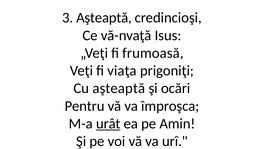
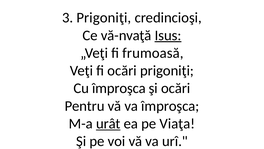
3 Aşteaptă: Aşteaptă -> Prigoniţi
Isus underline: none -> present
fi viaţa: viaţa -> ocări
Cu aşteaptă: aşteaptă -> împroşca
Amin: Amin -> Viaţa
